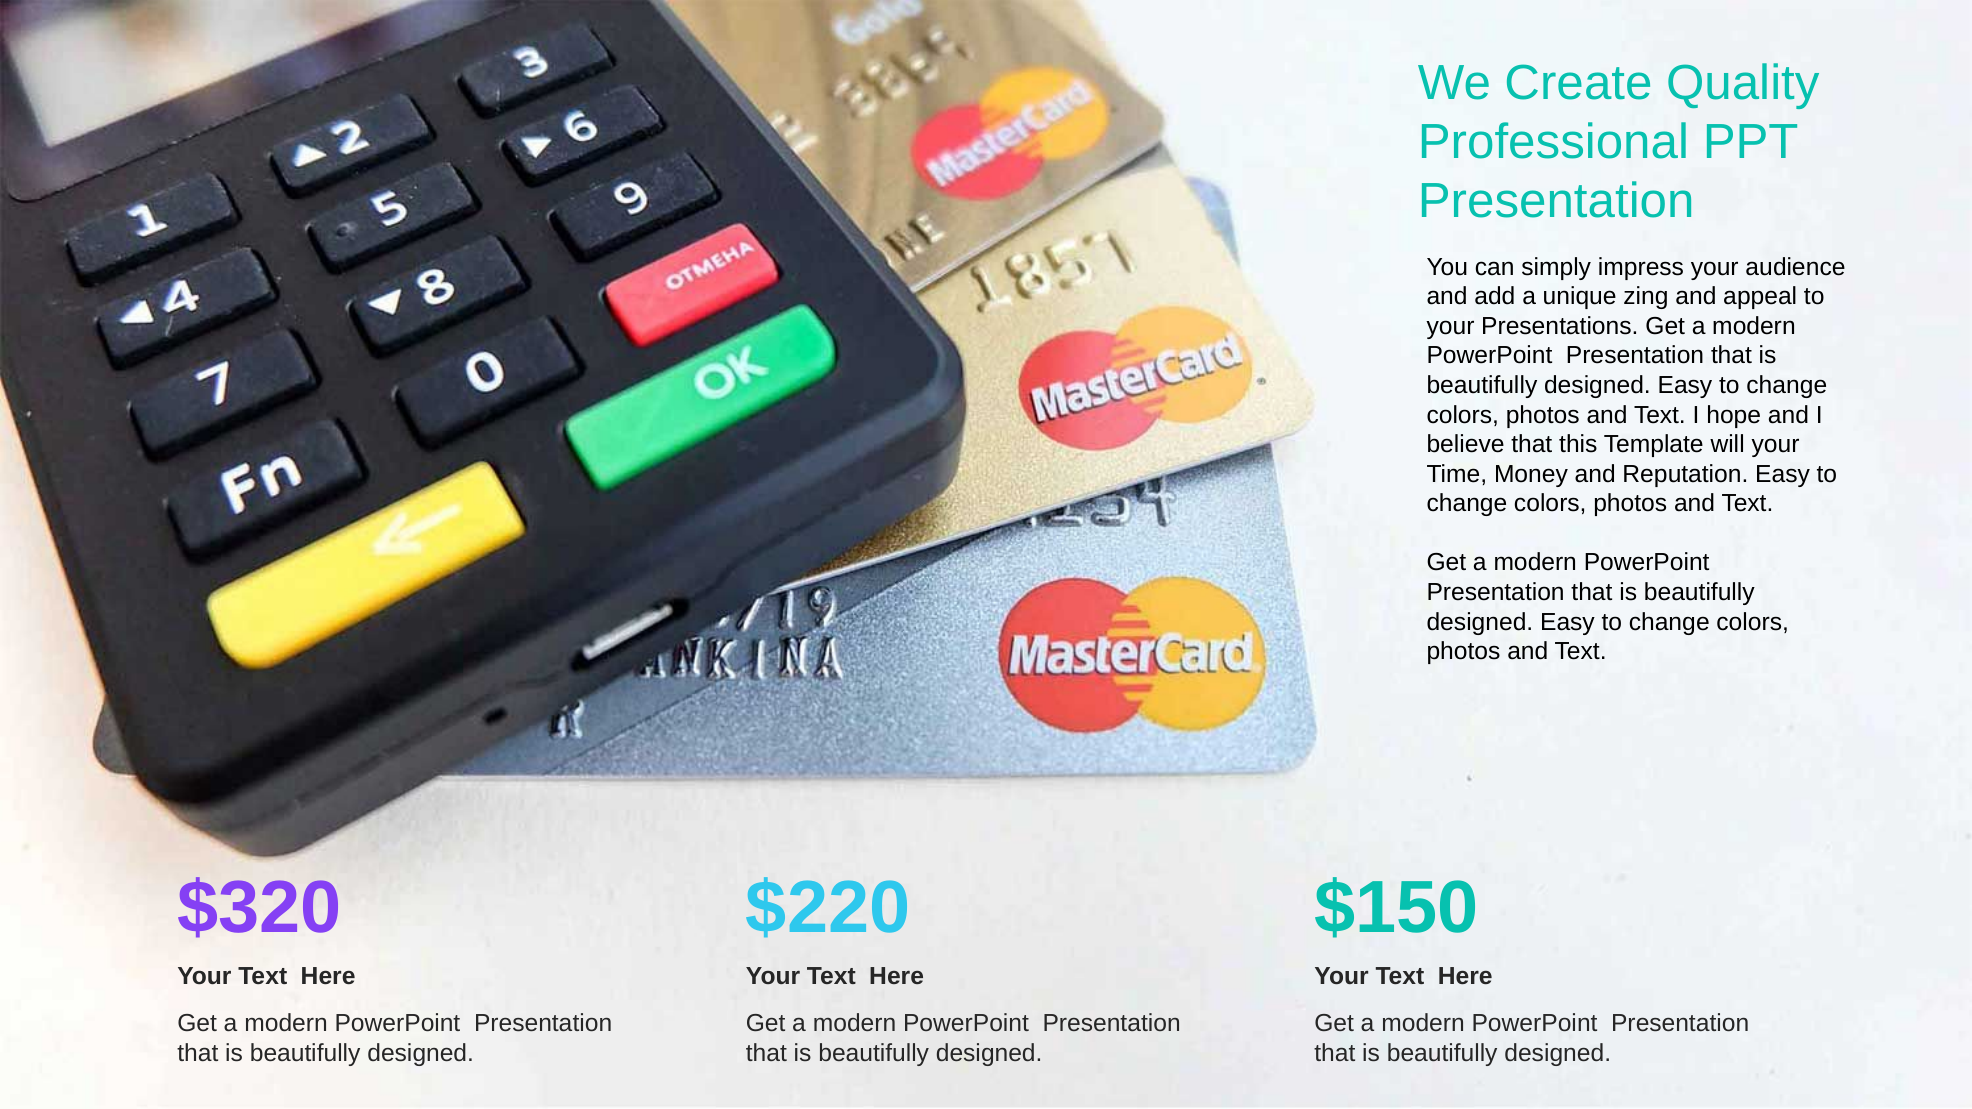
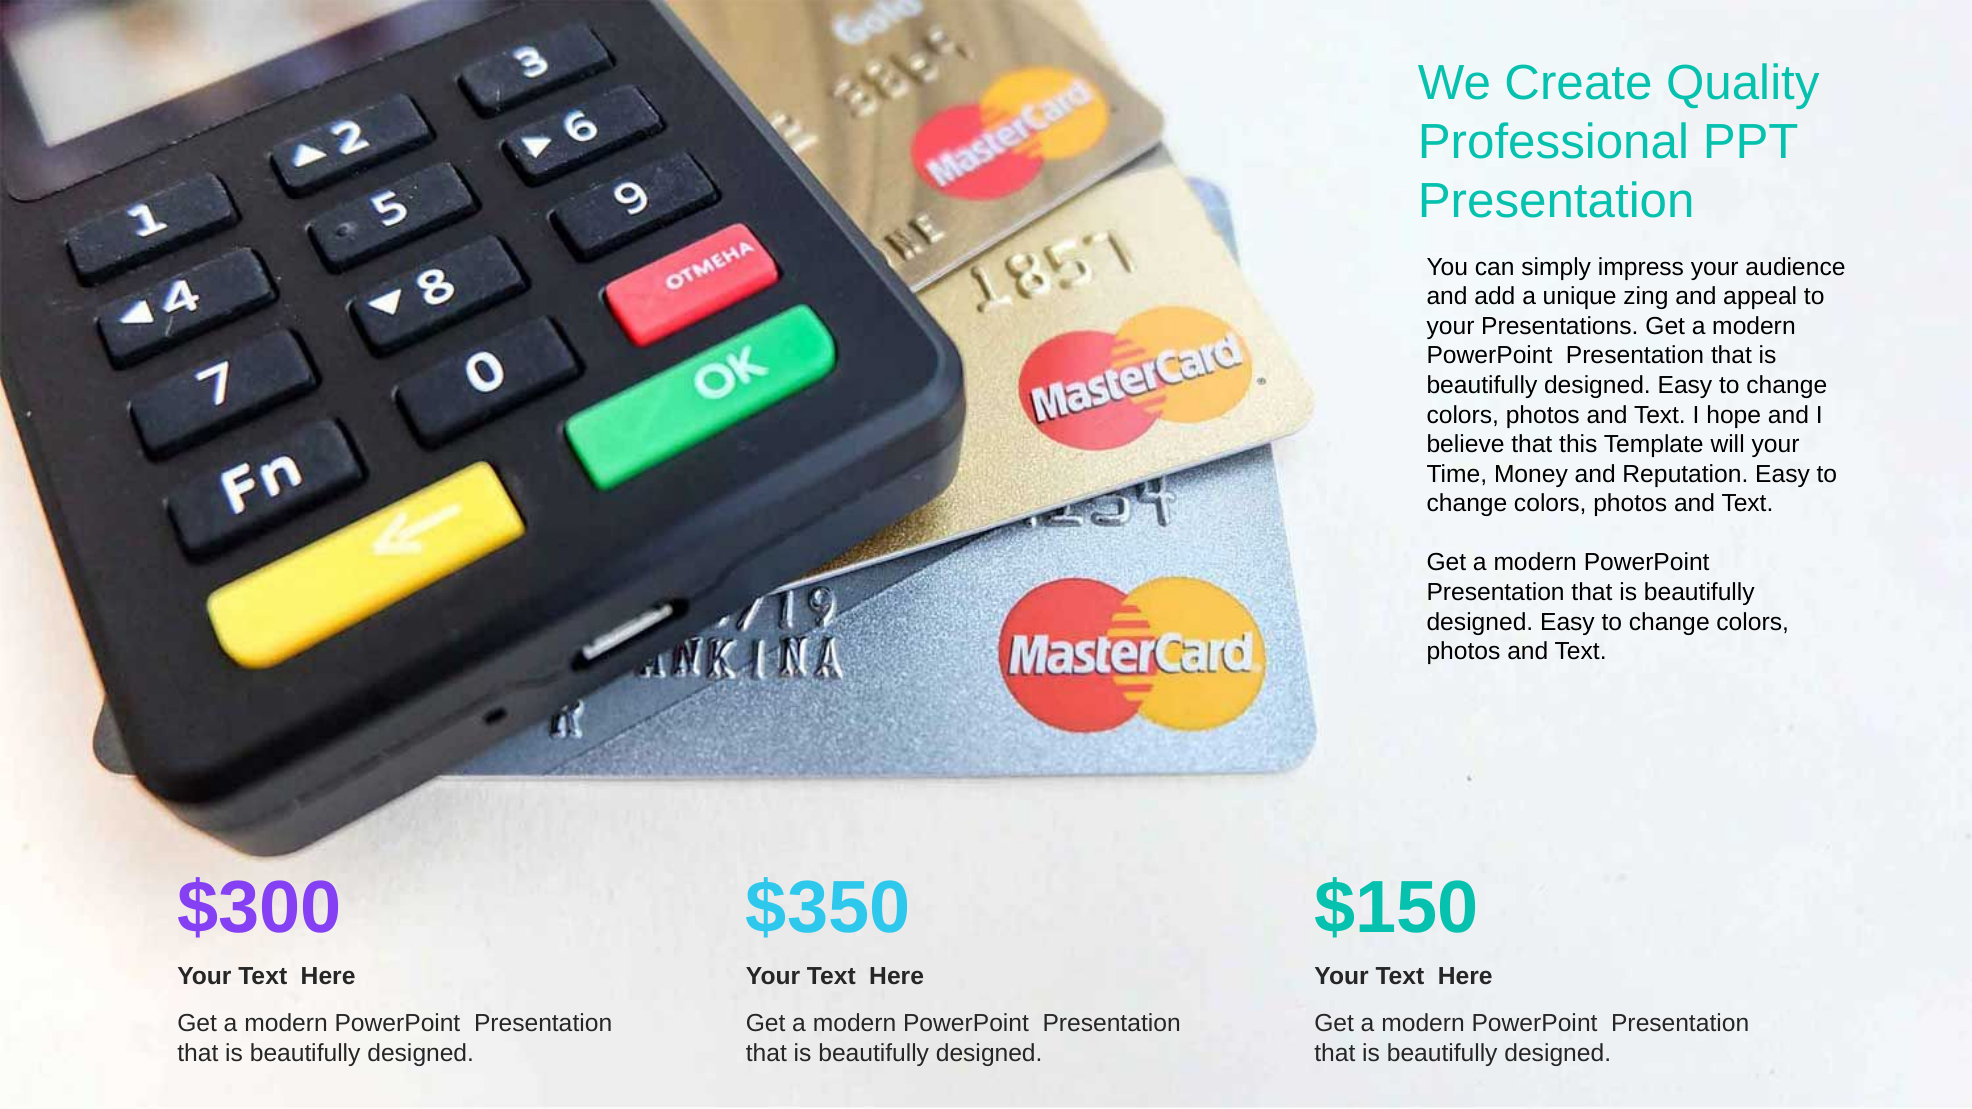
$320: $320 -> $300
$220: $220 -> $350
